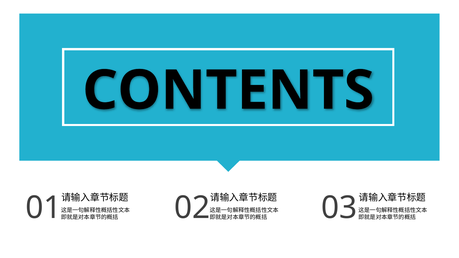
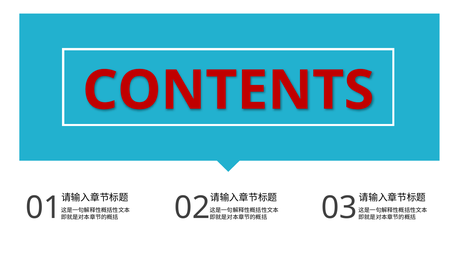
CONTENTS colour: black -> red
